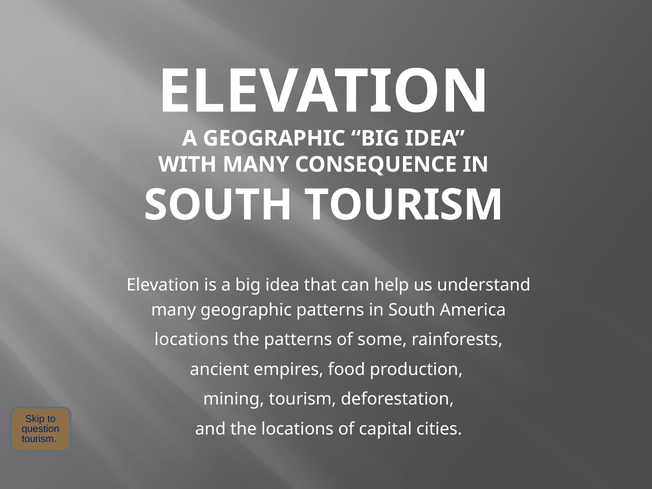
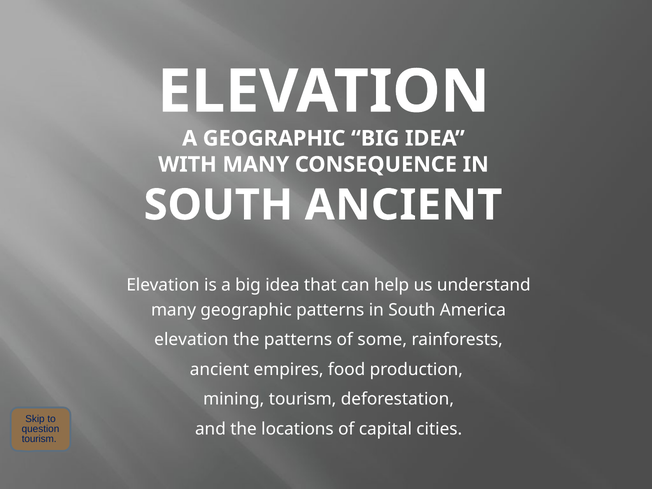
SOUTH TOURISM: TOURISM -> ANCIENT
locations at (191, 340): locations -> elevation
